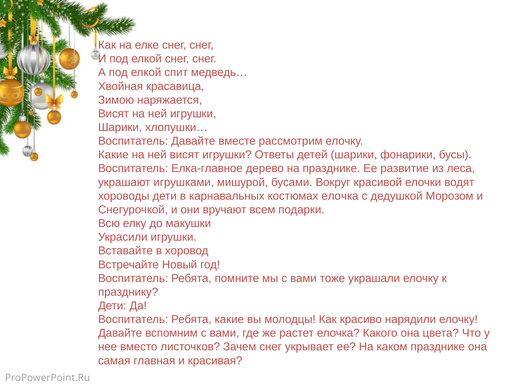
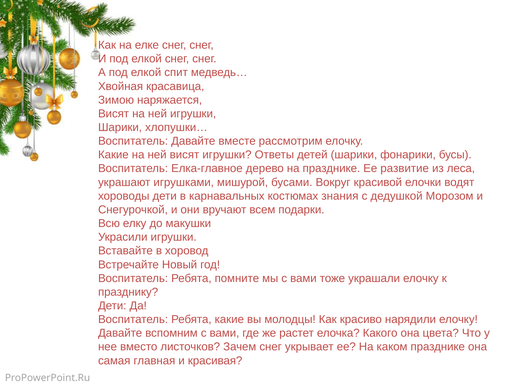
костюмах елочка: елочка -> знания
